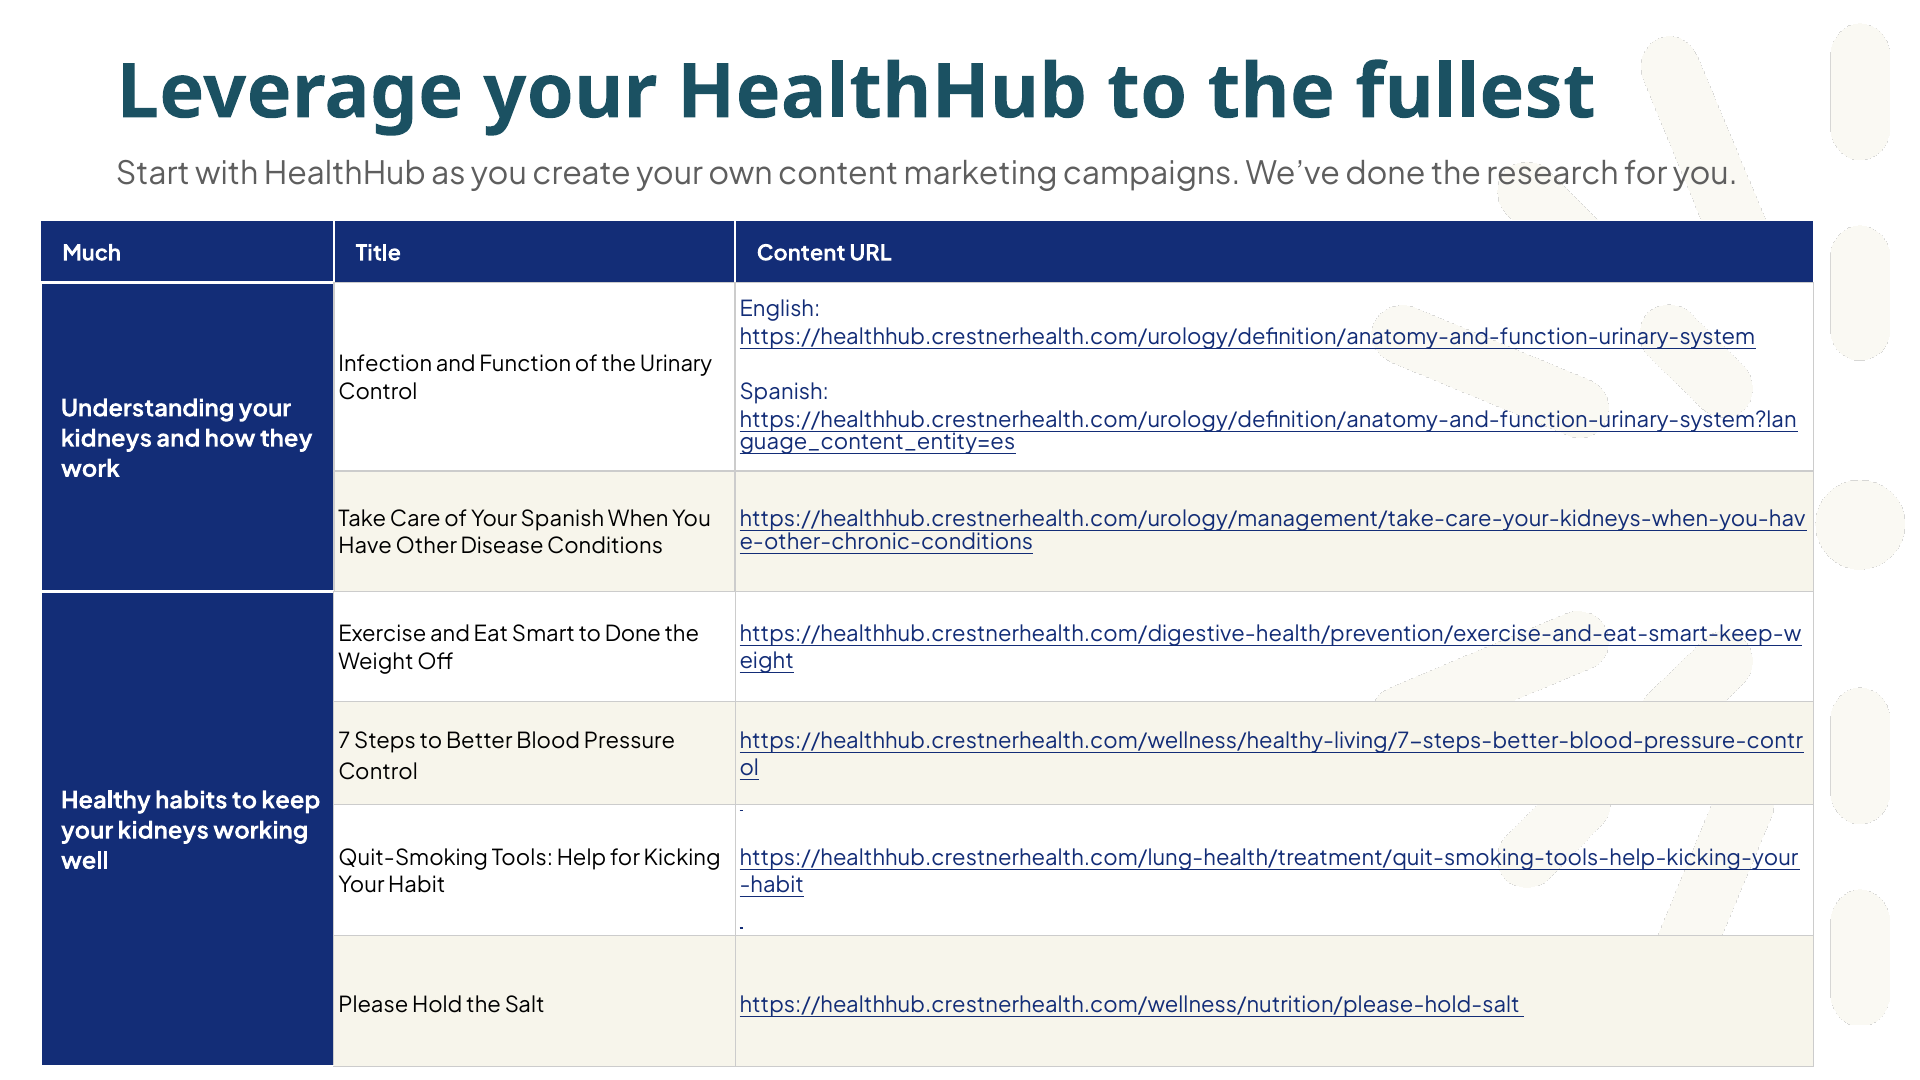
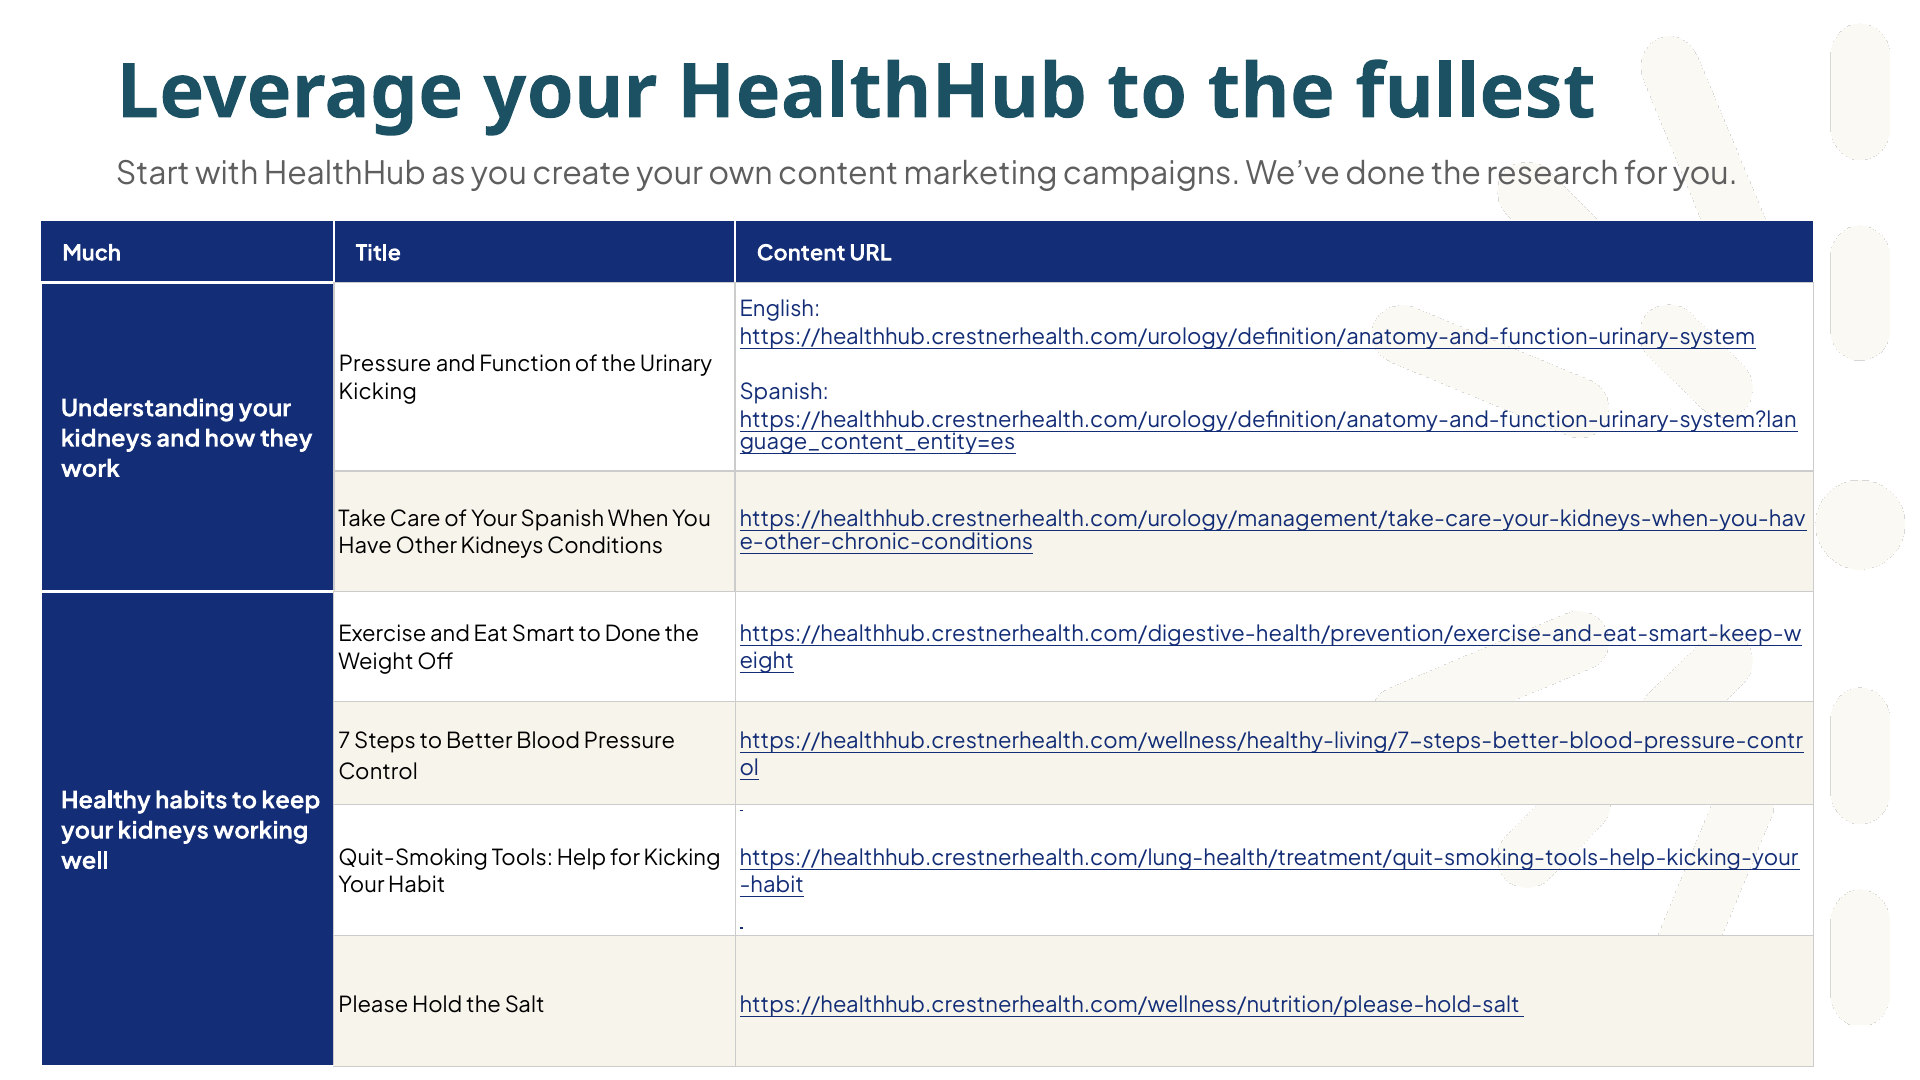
Infection at (385, 365): Infection -> Pressure
Control at (378, 392): Control -> Kicking
Other Disease: Disease -> Kidneys
